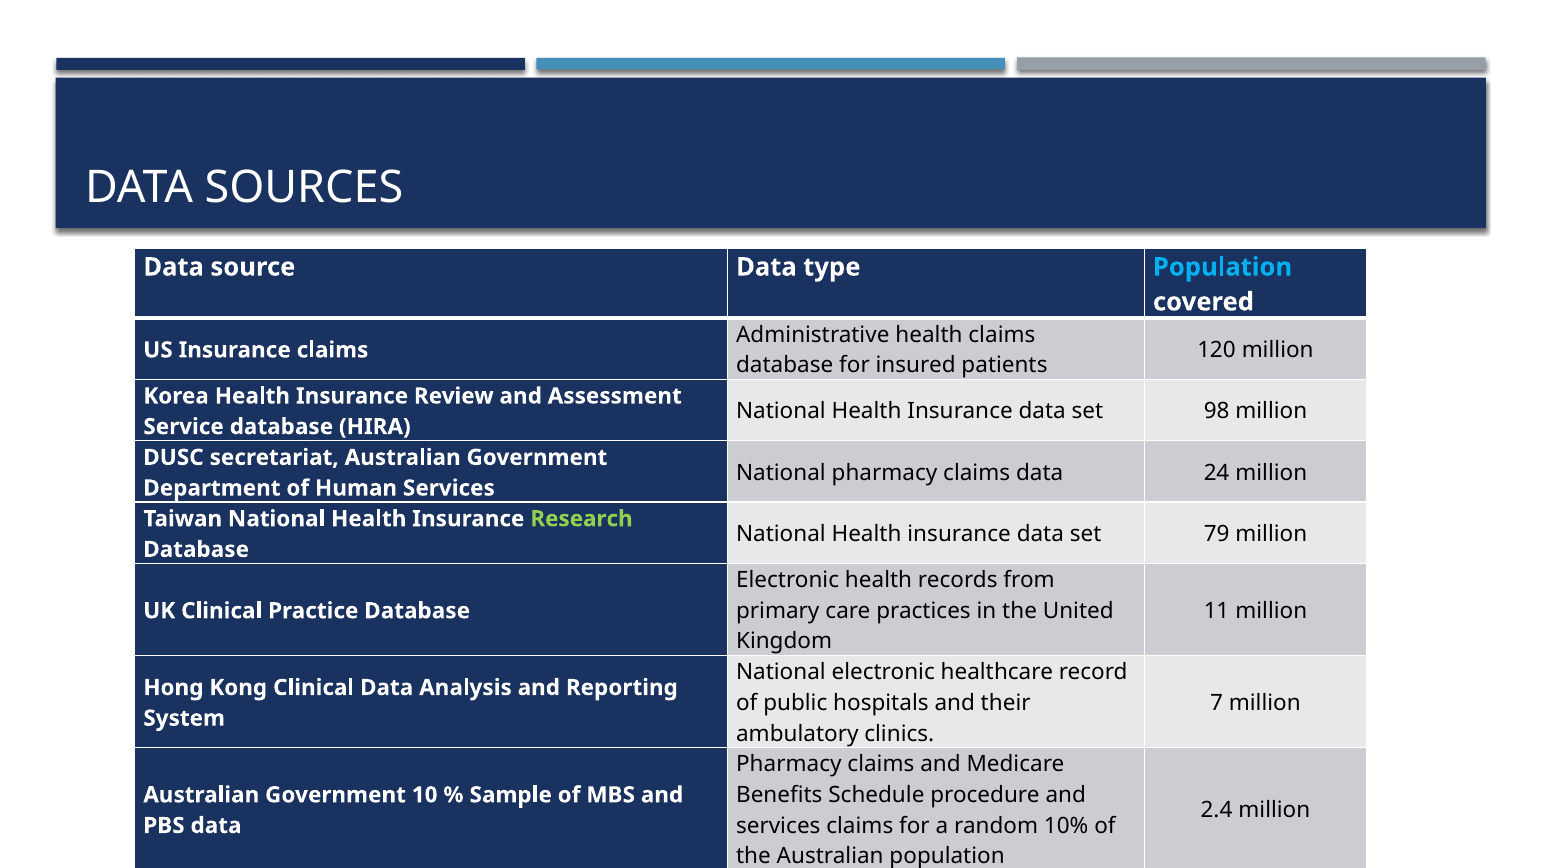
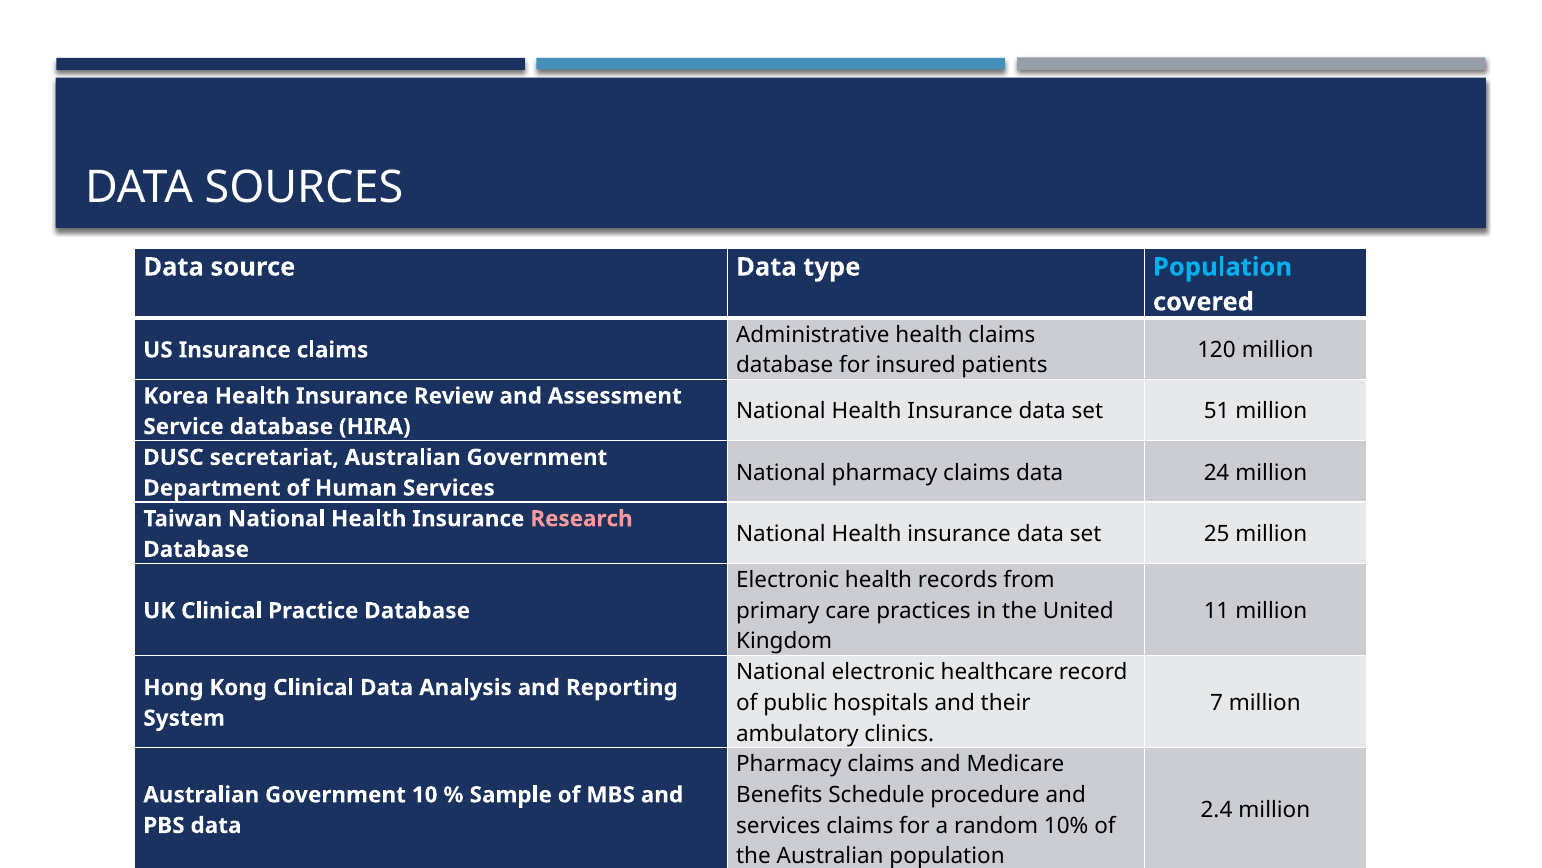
98: 98 -> 51
Research colour: light green -> pink
79: 79 -> 25
